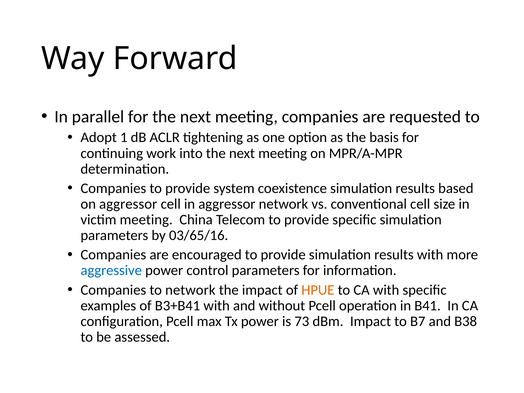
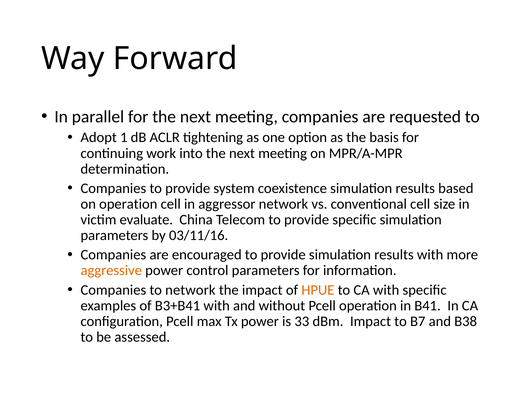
on aggressor: aggressor -> operation
victim meeting: meeting -> evaluate
03/65/16: 03/65/16 -> 03/11/16
aggressive colour: blue -> orange
73: 73 -> 33
